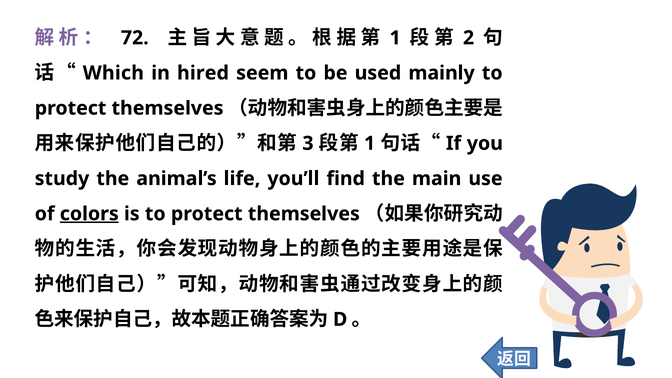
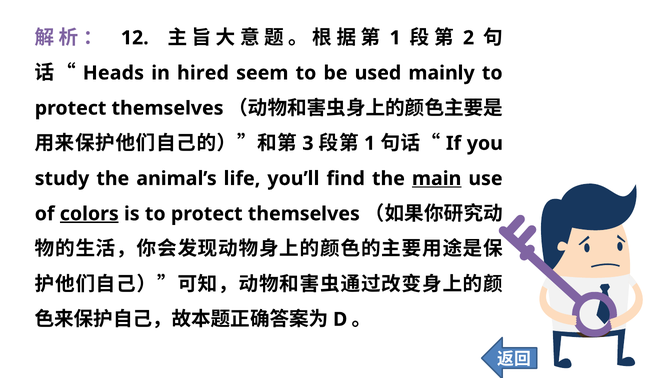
72: 72 -> 12
Which: Which -> Heads
main underline: none -> present
